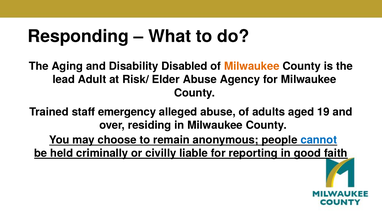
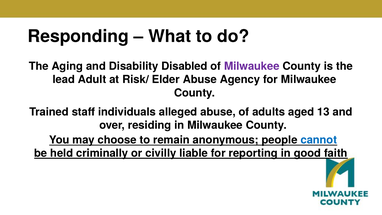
Milwaukee at (252, 66) colour: orange -> purple
emergency: emergency -> individuals
19: 19 -> 13
